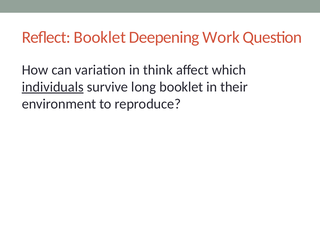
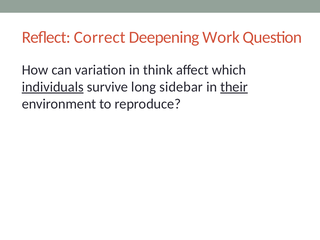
Reflect Booklet: Booklet -> Correct
long booklet: booklet -> sidebar
their underline: none -> present
